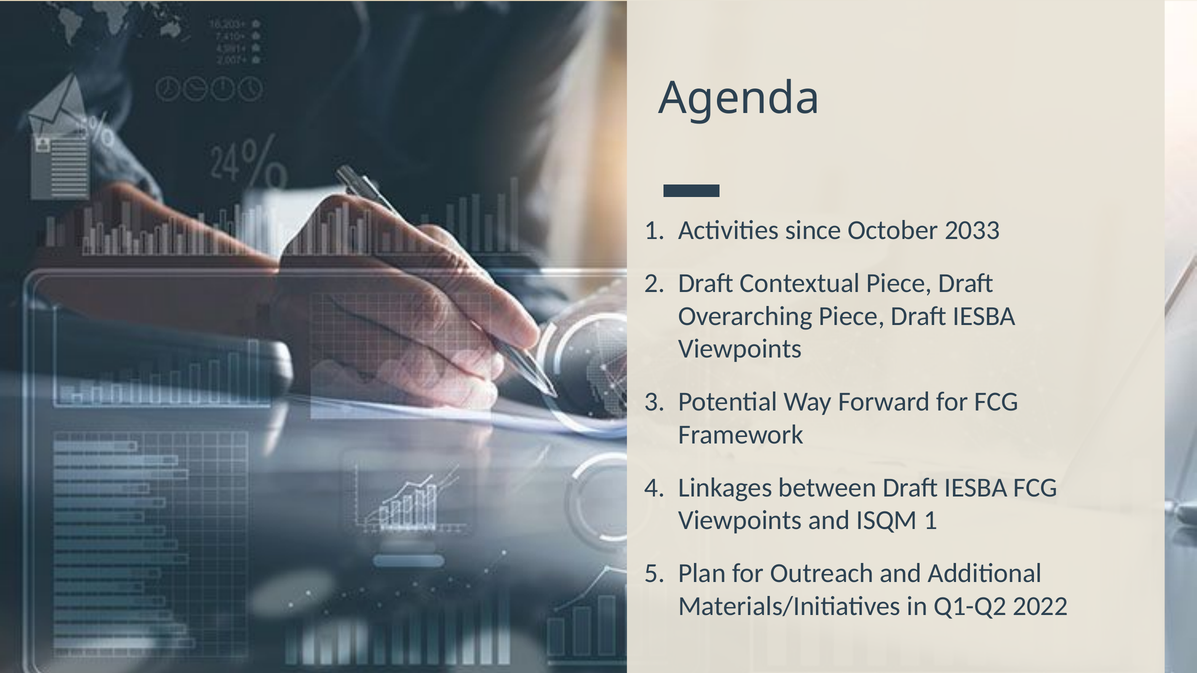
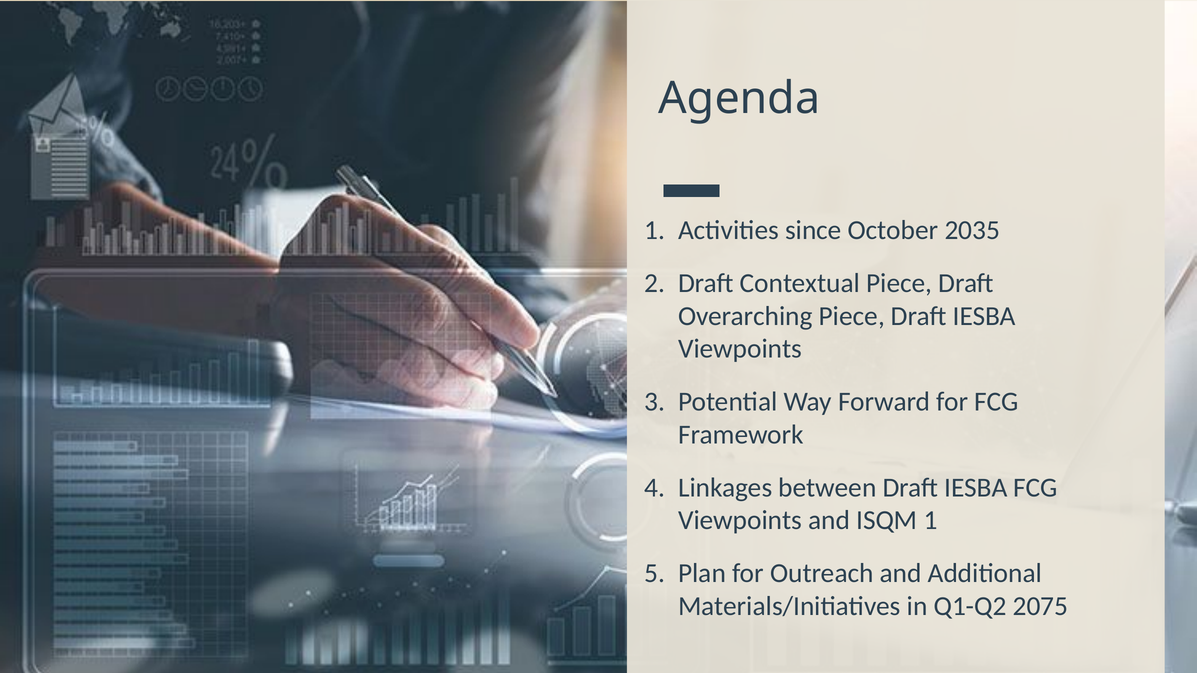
2033: 2033 -> 2035
2022: 2022 -> 2075
